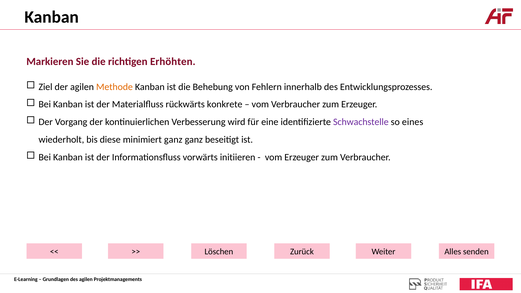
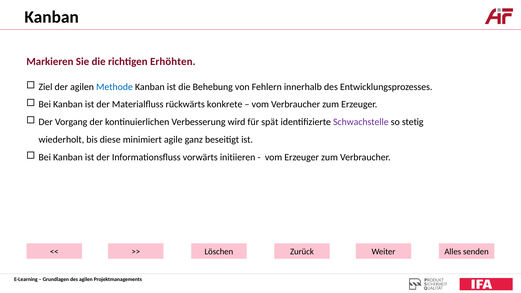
Methode colour: orange -> blue
eine: eine -> spät
eines: eines -> stetig
minimiert ganz: ganz -> agile
